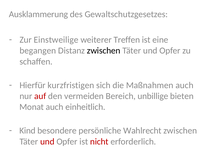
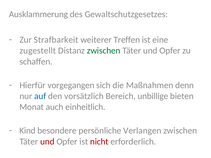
Einstweilige: Einstweilige -> Strafbarkeit
begangen: begangen -> zugestellt
zwischen at (104, 51) colour: black -> green
kurzfristigen: kurzfristigen -> vorgegangen
Maßnahmen auch: auch -> denn
auf colour: red -> blue
vermeiden: vermeiden -> vorsätzlich
Wahlrecht: Wahlrecht -> Verlangen
